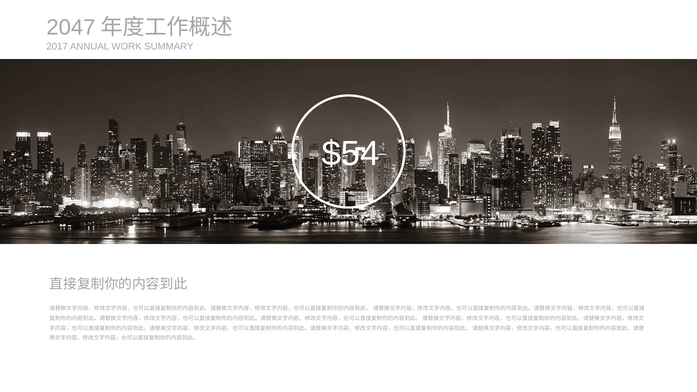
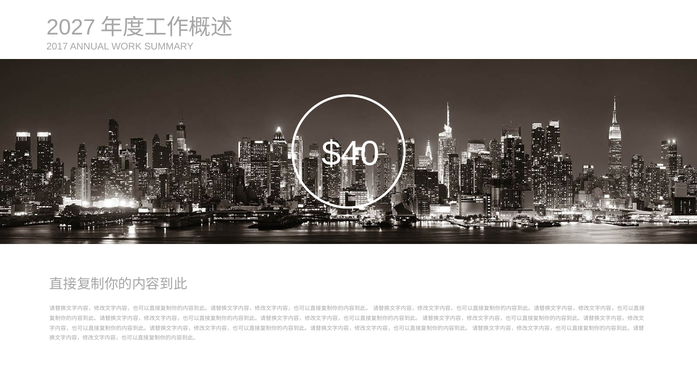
2047: 2047 -> 2027
$54: $54 -> $40
